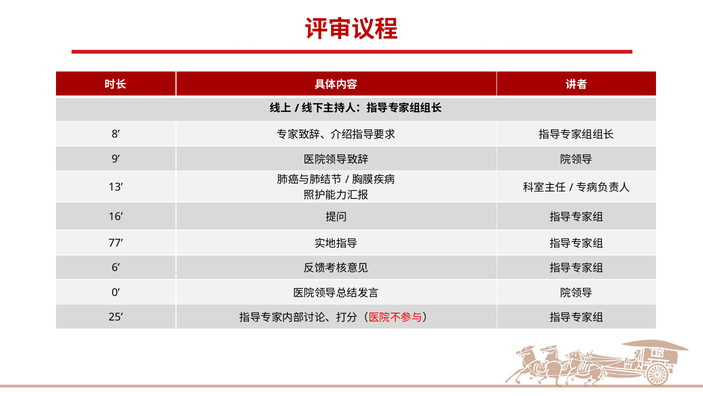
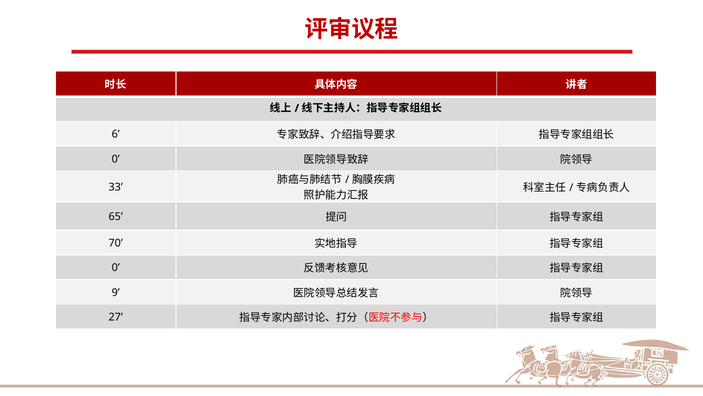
8: 8 -> 6
9 at (116, 159): 9 -> 0
13: 13 -> 33
16: 16 -> 65
77: 77 -> 70
6 at (116, 267): 6 -> 0
0: 0 -> 9
25: 25 -> 27
